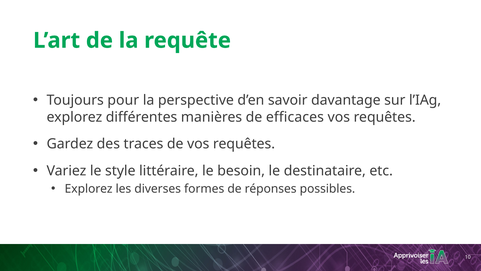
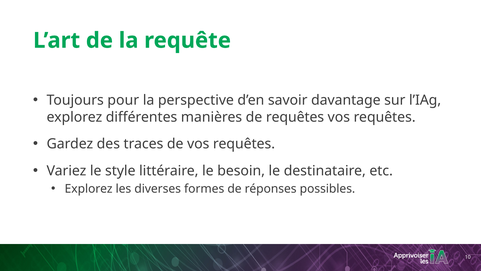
de efficaces: efficaces -> requêtes
